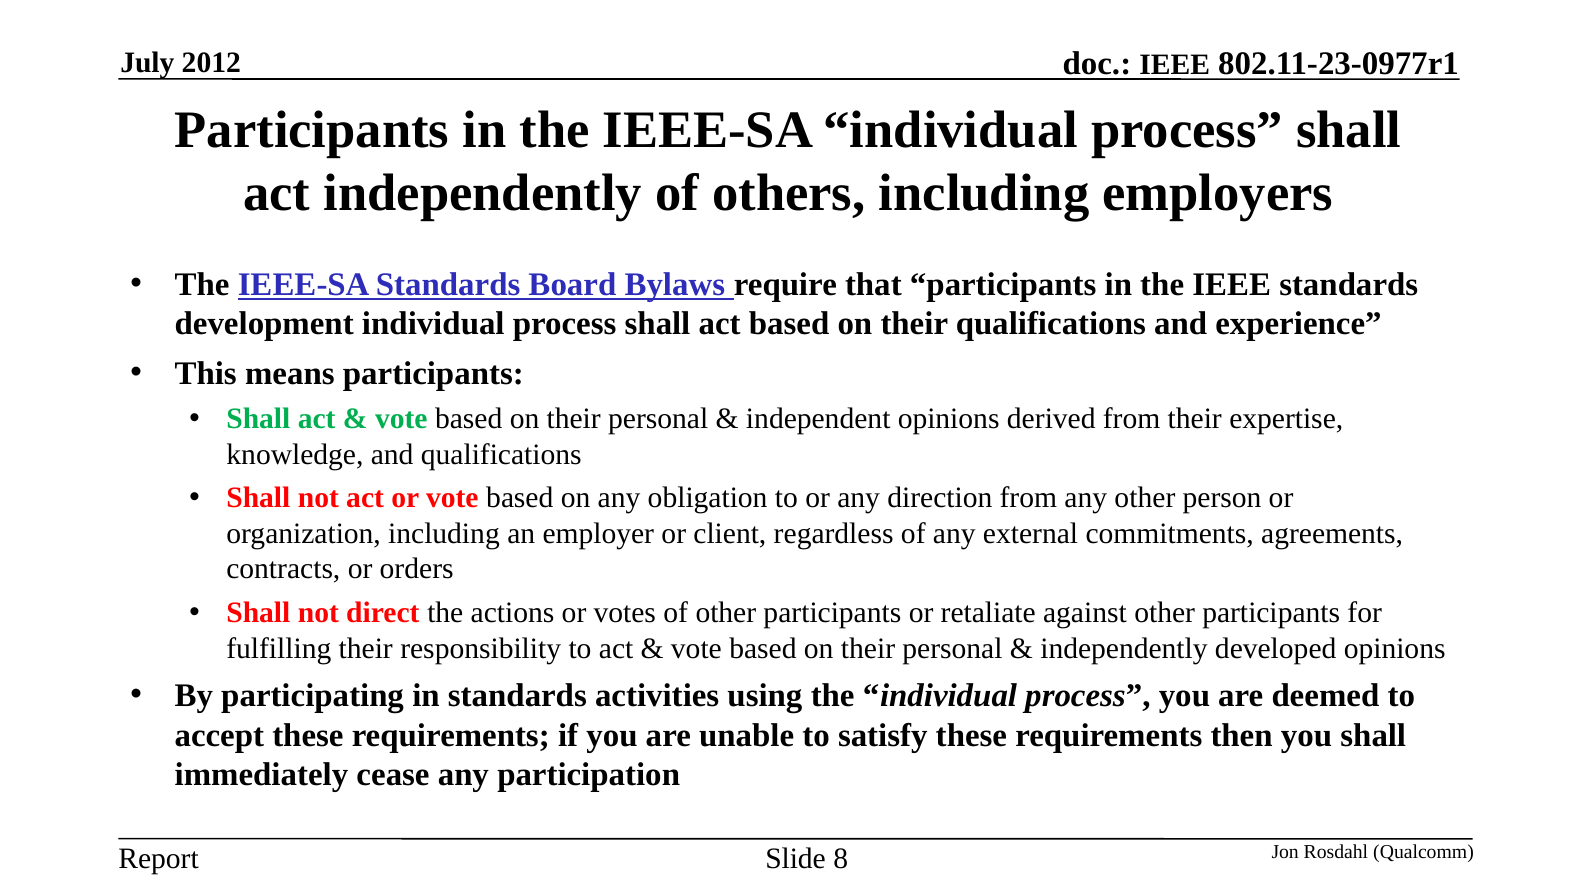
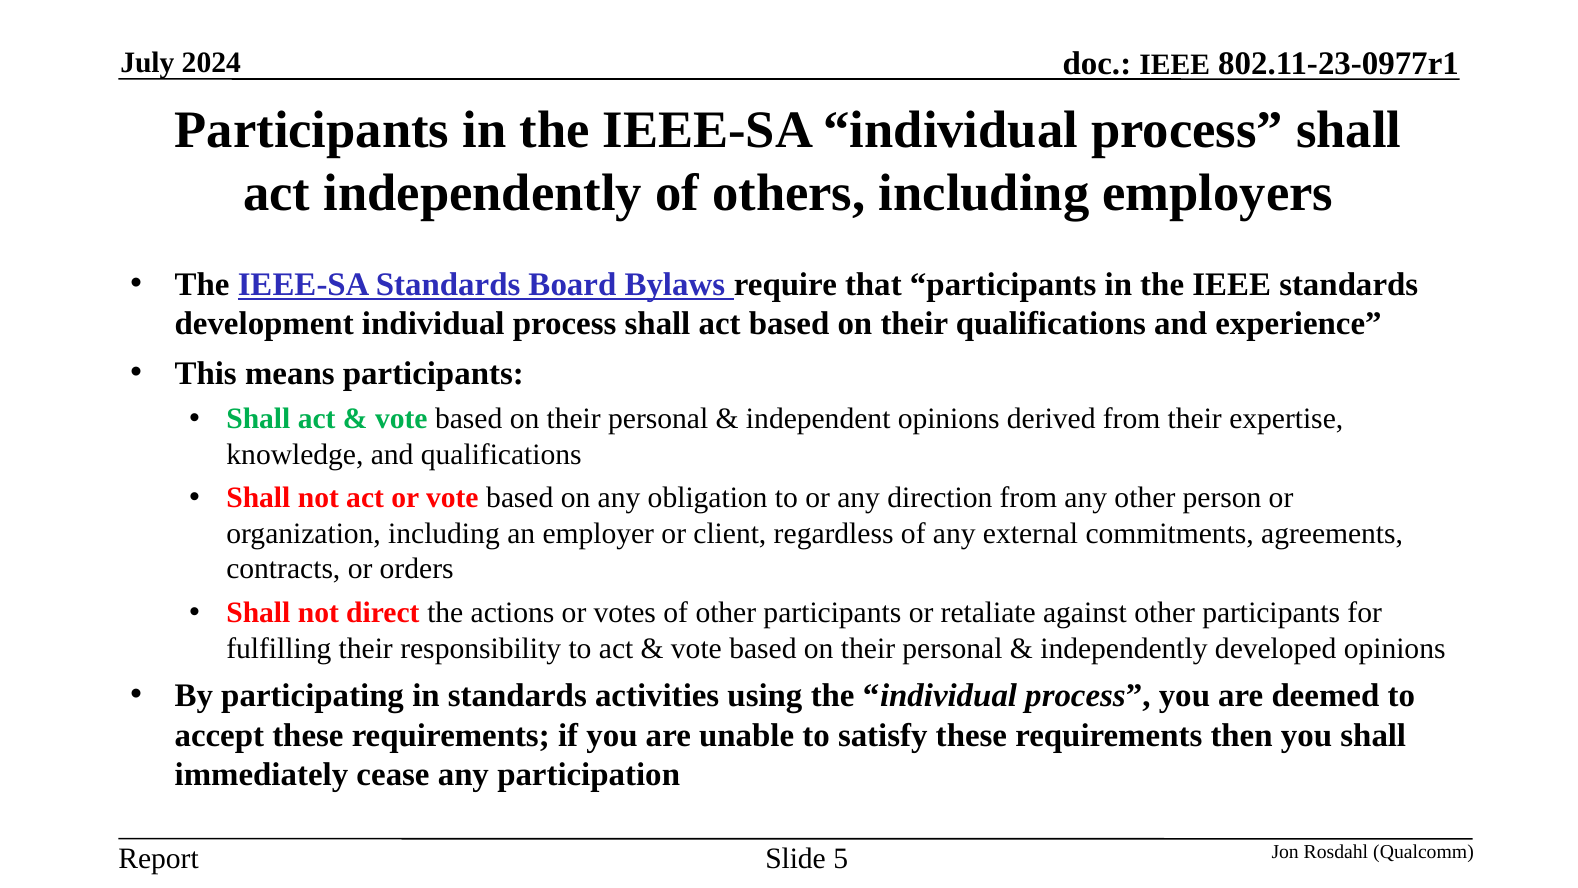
2012: 2012 -> 2024
8: 8 -> 5
